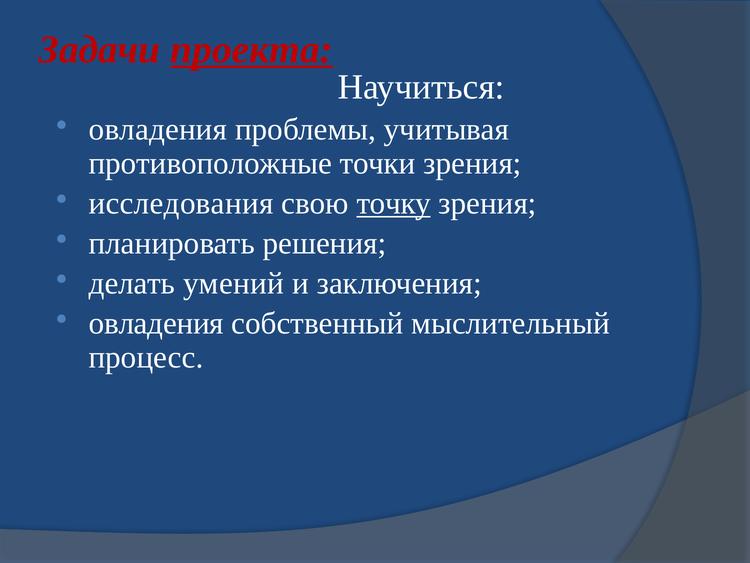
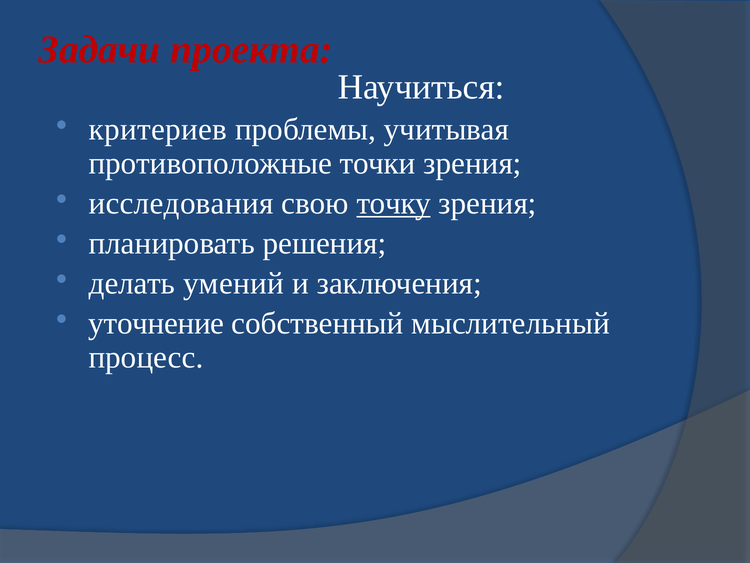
проекта underline: present -> none
овладения at (158, 129): овладения -> критериев
овладения at (156, 323): овладения -> уточнение
